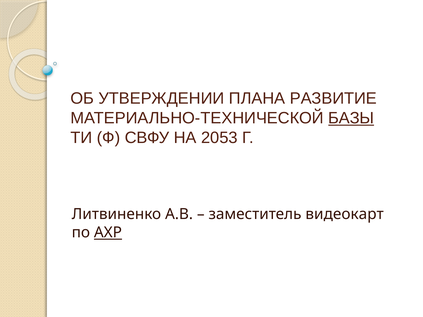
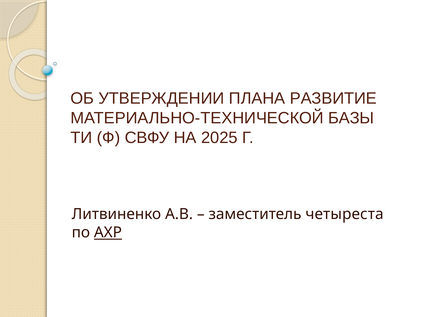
БАЗЫ underline: present -> none
2053: 2053 -> 2025
видеокарт: видеокарт -> четыреста
